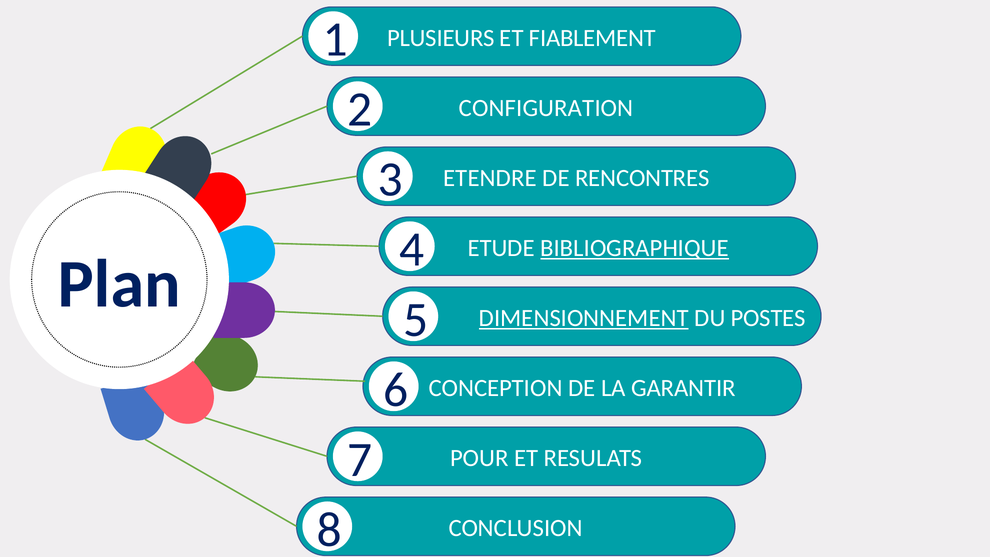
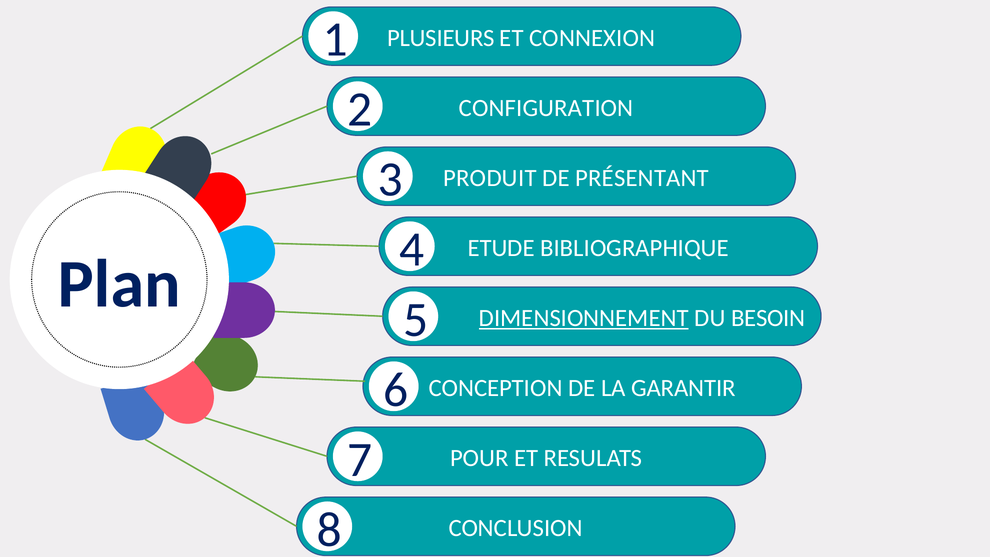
FIABLEMENT: FIABLEMENT -> CONNEXION
ETENDRE: ETENDRE -> PRODUIT
RENCONTRES: RENCONTRES -> PRÉSENTANT
BIBLIOGRAPHIQUE underline: present -> none
POSTES: POSTES -> BESOIN
